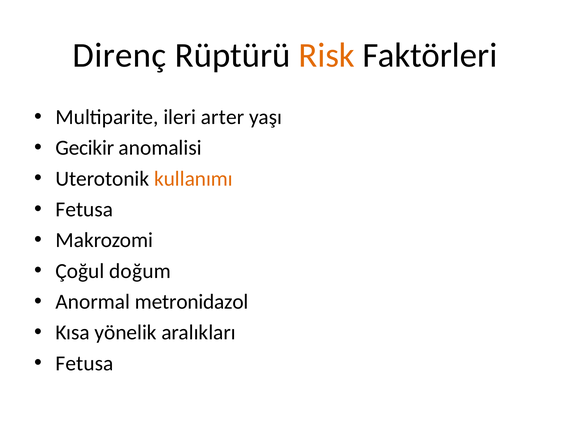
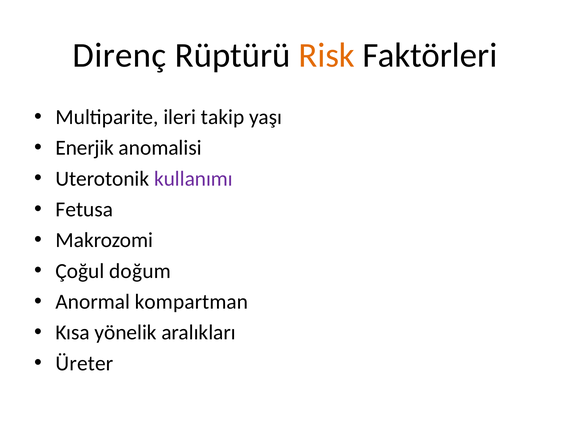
arter: arter -> takip
Gecikir: Gecikir -> Enerjik
kullanımı colour: orange -> purple
metronidazol: metronidazol -> kompartman
Fetusa at (84, 363): Fetusa -> Üreter
